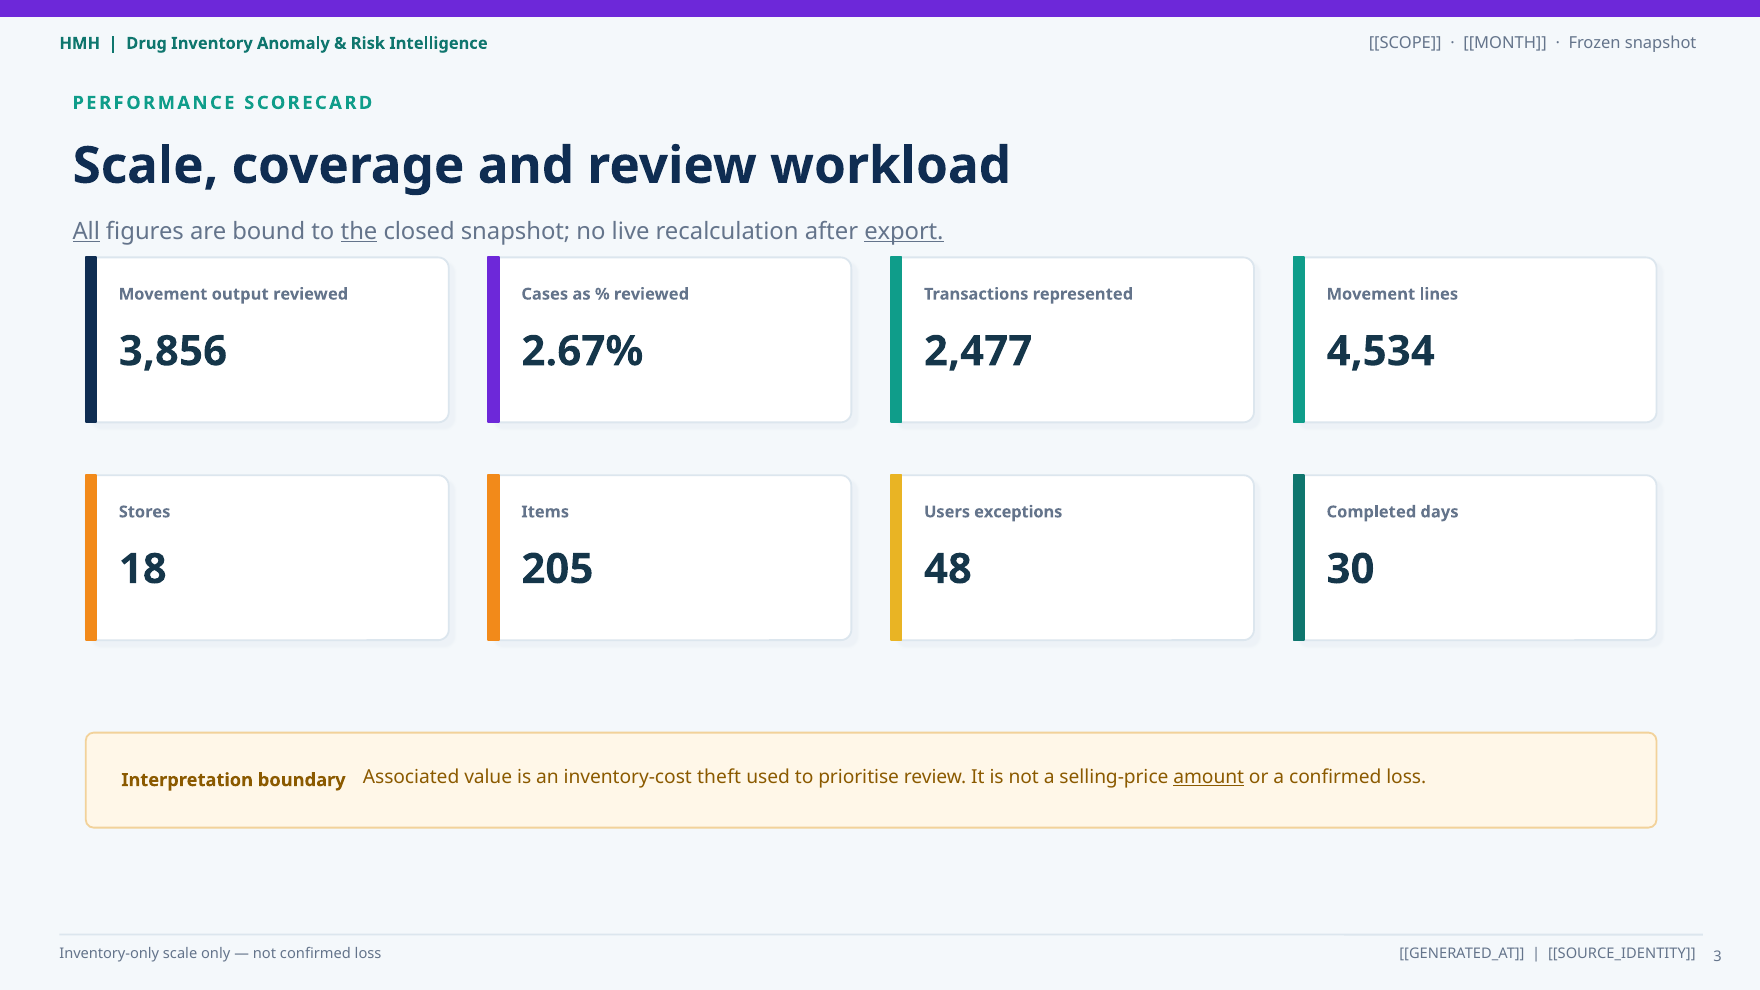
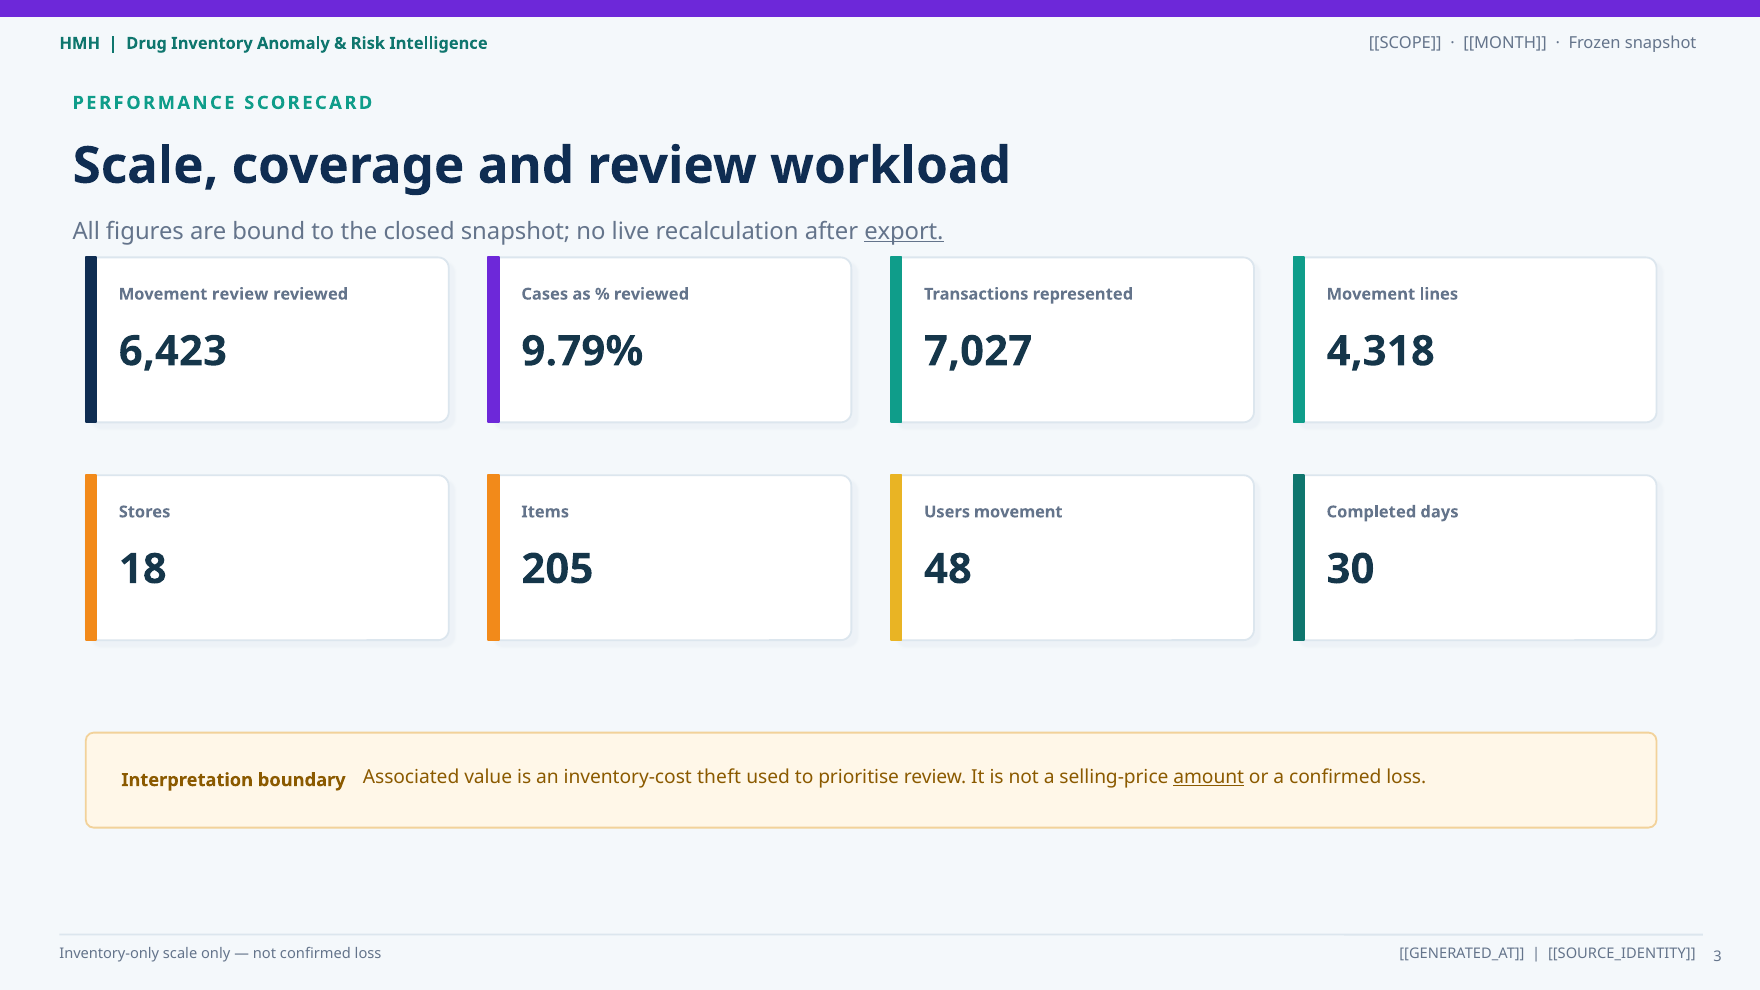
All underline: present -> none
the underline: present -> none
Movement output: output -> review
3,856: 3,856 -> 6,423
2.67%: 2.67% -> 9.79%
2,477: 2,477 -> 7,027
4,534: 4,534 -> 4,318
Users exceptions: exceptions -> movement
